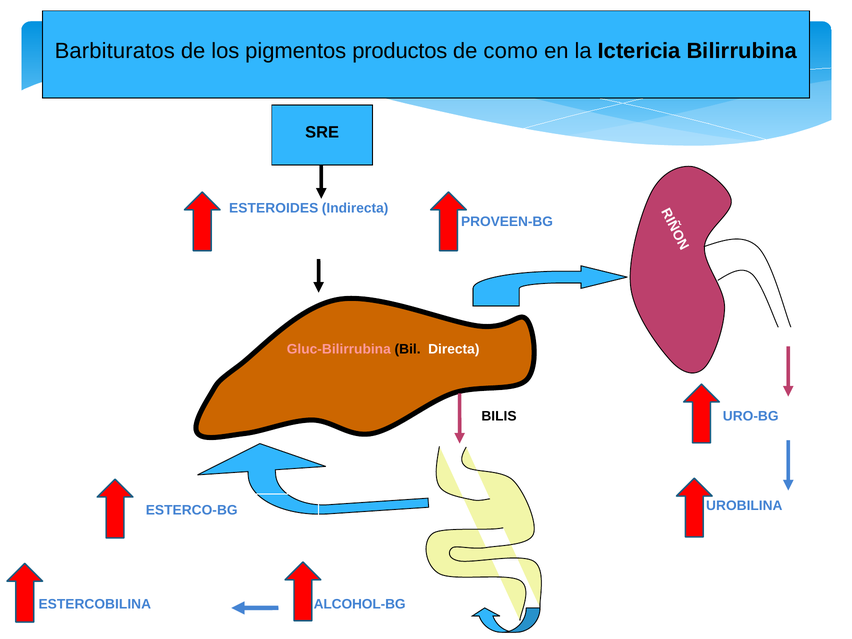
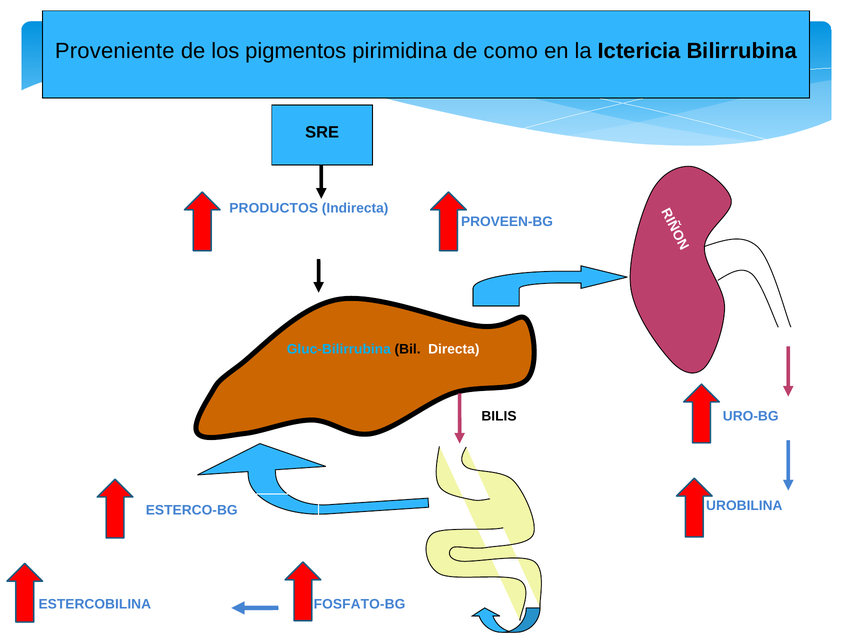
Barbituratos: Barbituratos -> Proveniente
productos: productos -> pirimidina
ESTEROIDES: ESTEROIDES -> PRODUCTOS
Gluc-Bilirrubina colour: pink -> light blue
ALCOHOL-BG: ALCOHOL-BG -> FOSFATO-BG
